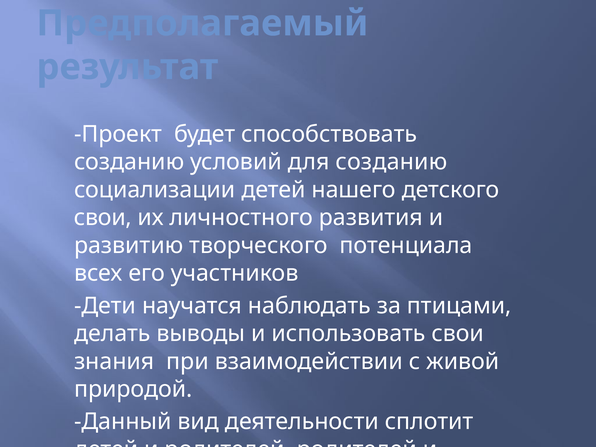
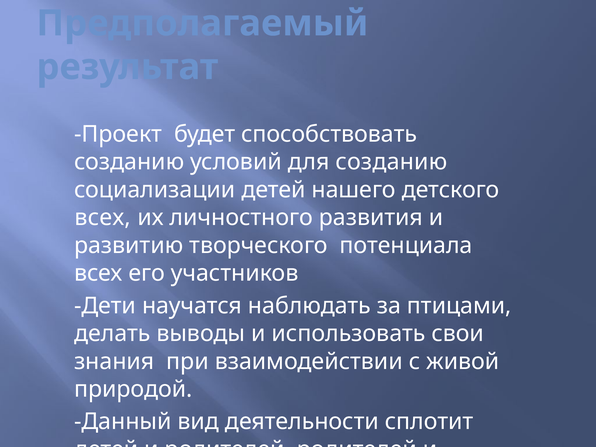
свои at (103, 218): свои -> всех
